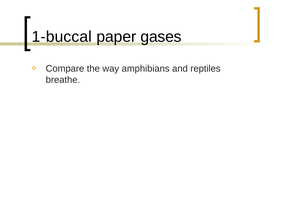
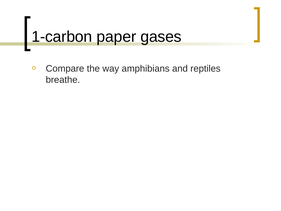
1-buccal: 1-buccal -> 1-carbon
